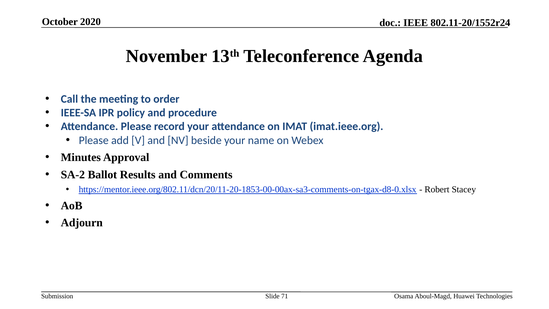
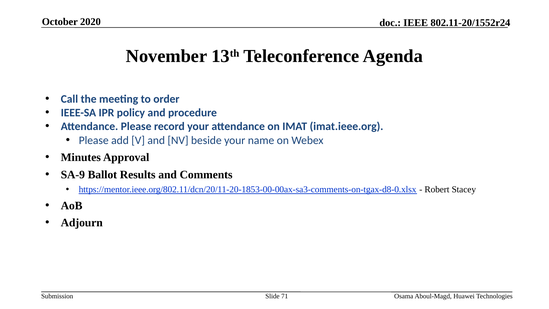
SA-2: SA-2 -> SA-9
